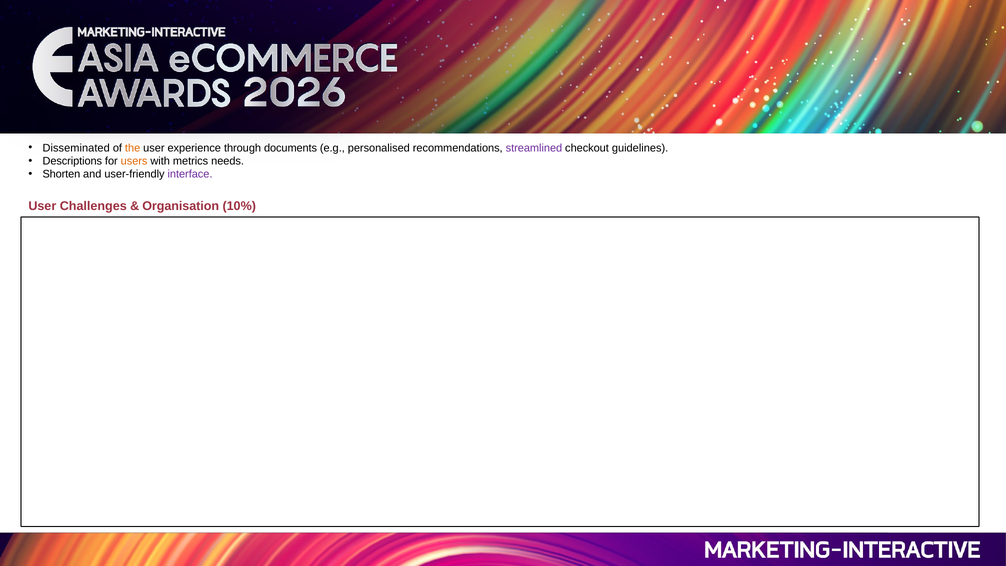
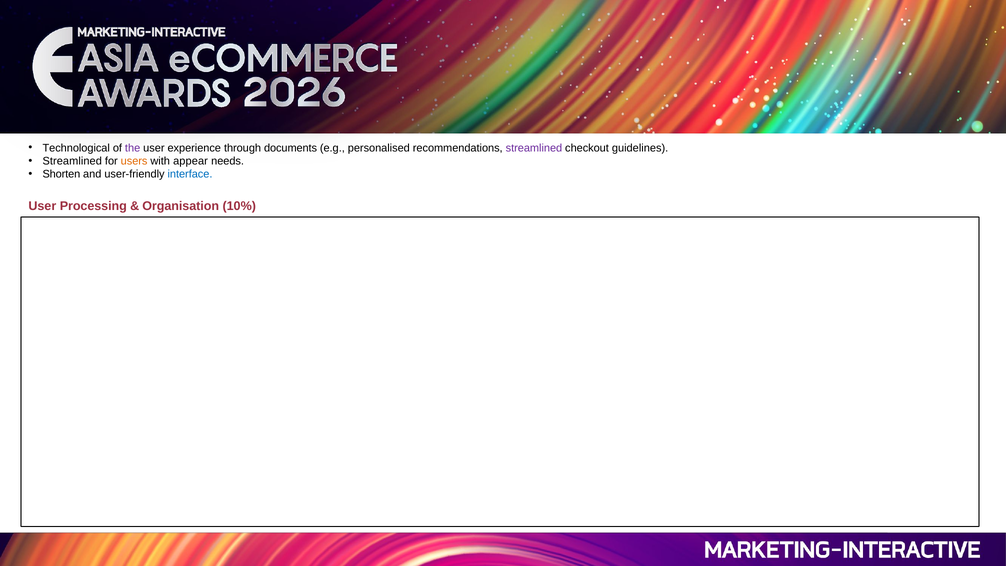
Disseminated: Disseminated -> Technological
the colour: orange -> purple
Descriptions at (72, 161): Descriptions -> Streamlined
metrics: metrics -> appear
interface colour: purple -> blue
Challenges: Challenges -> Processing
